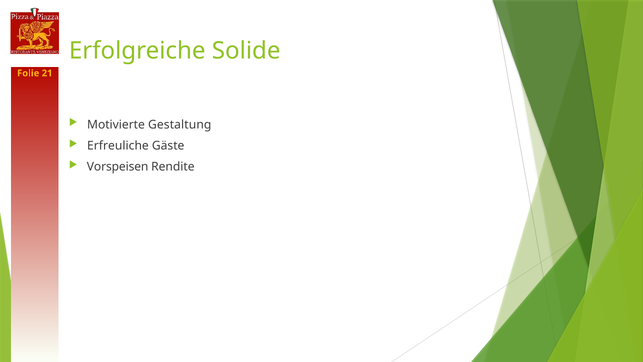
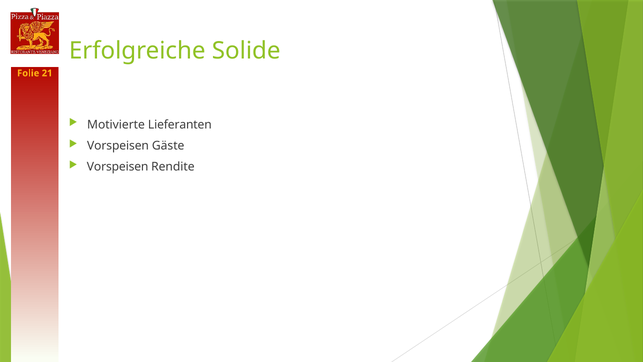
Gestaltung: Gestaltung -> Lieferanten
Erfreuliche at (118, 146): Erfreuliche -> Vorspeisen
